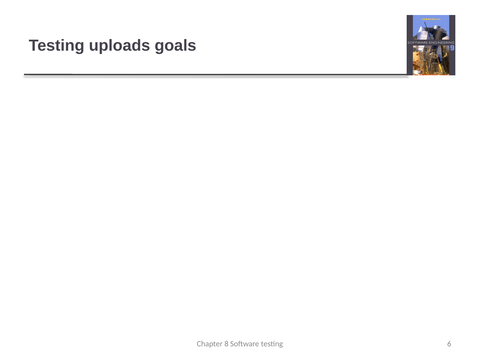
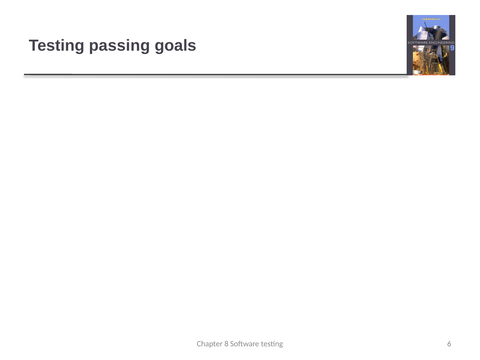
uploads: uploads -> passing
